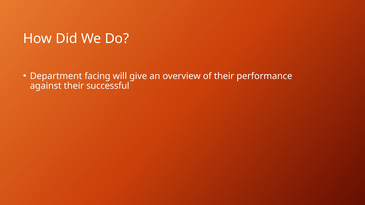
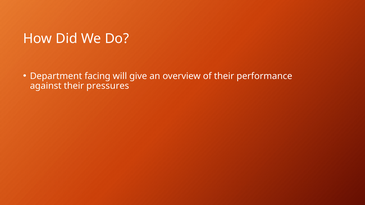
successful: successful -> pressures
